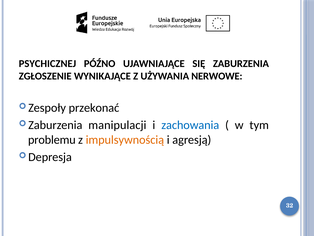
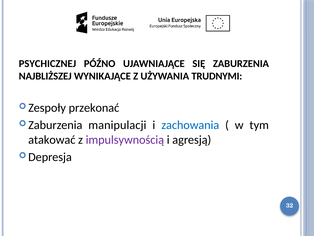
ZGŁOSZENIE: ZGŁOSZENIE -> NAJBLIŻSZEJ
NERWOWE: NERWOWE -> TRUDNYMI
problemu: problemu -> atakować
impulsywnością colour: orange -> purple
